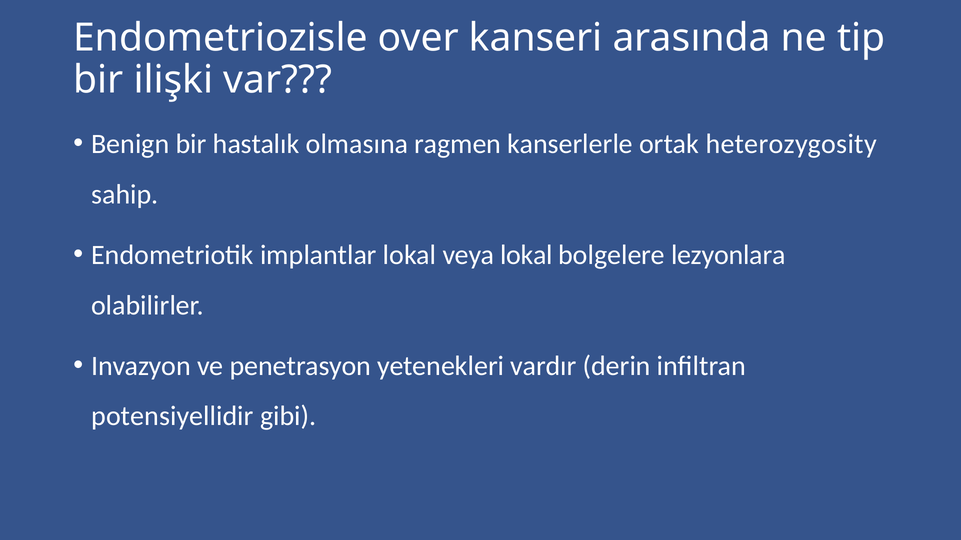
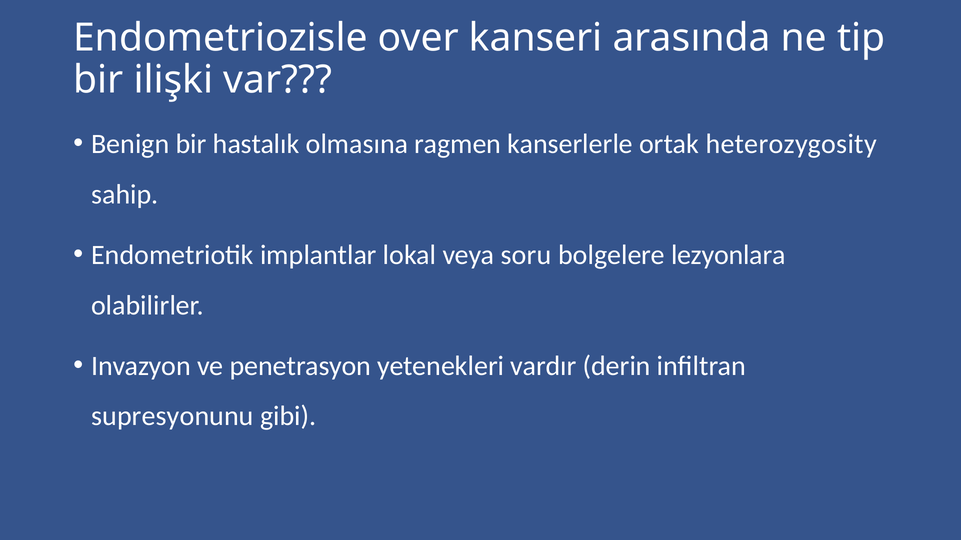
veya lokal: lokal -> soru
potensiyellidir: potensiyellidir -> supresyonunu
